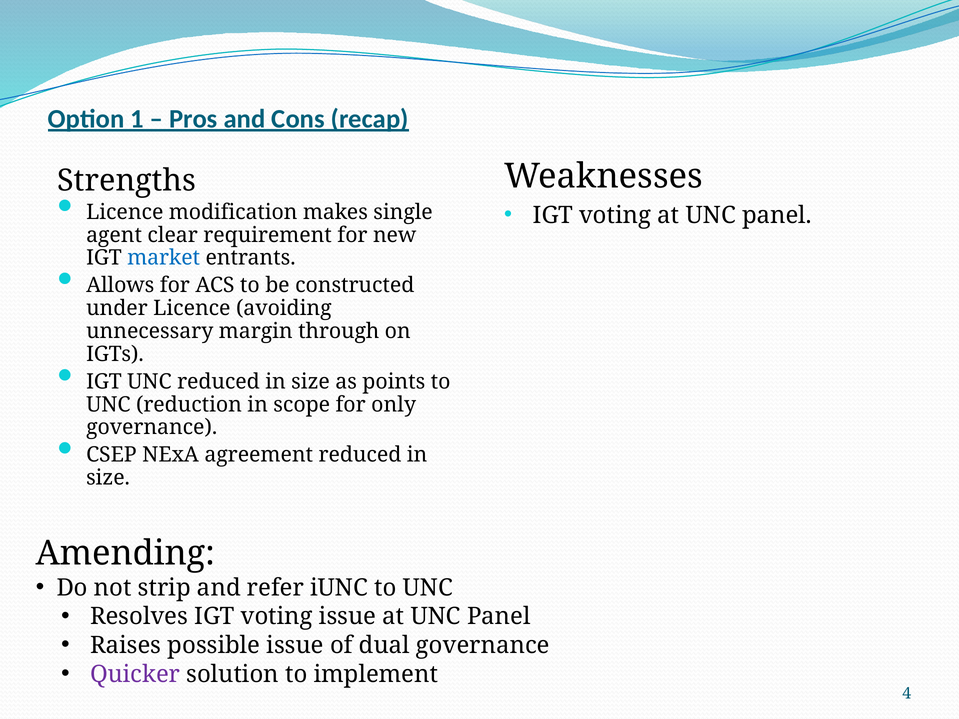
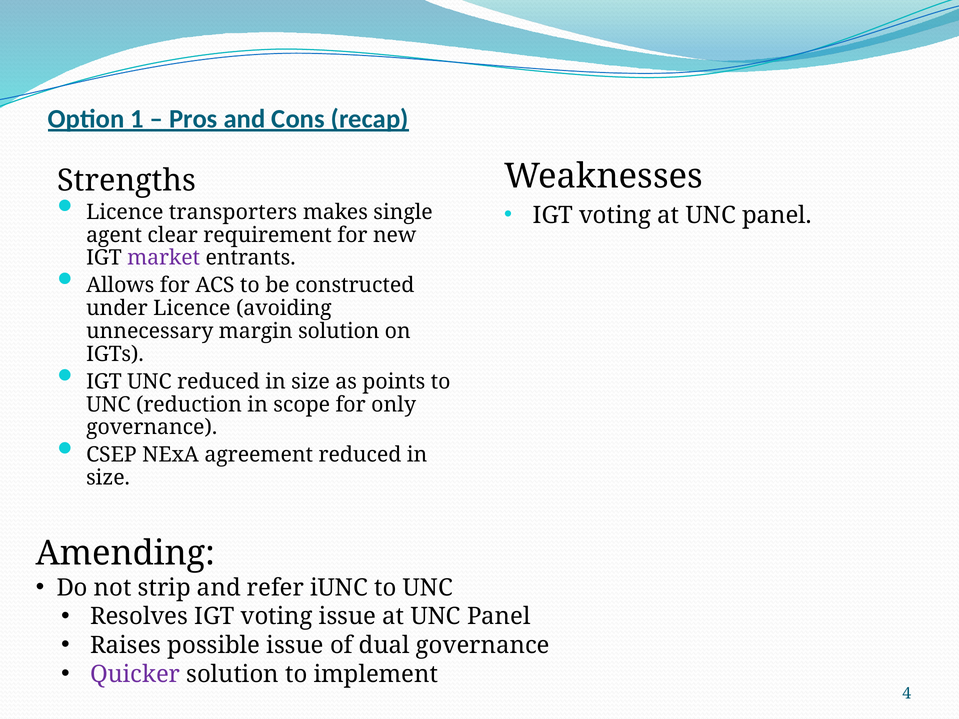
modification: modification -> transporters
market colour: blue -> purple
margin through: through -> solution
